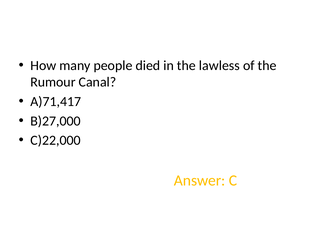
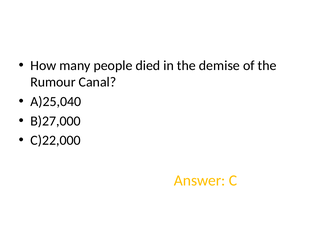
lawless: lawless -> demise
A)71,417: A)71,417 -> A)25,040
